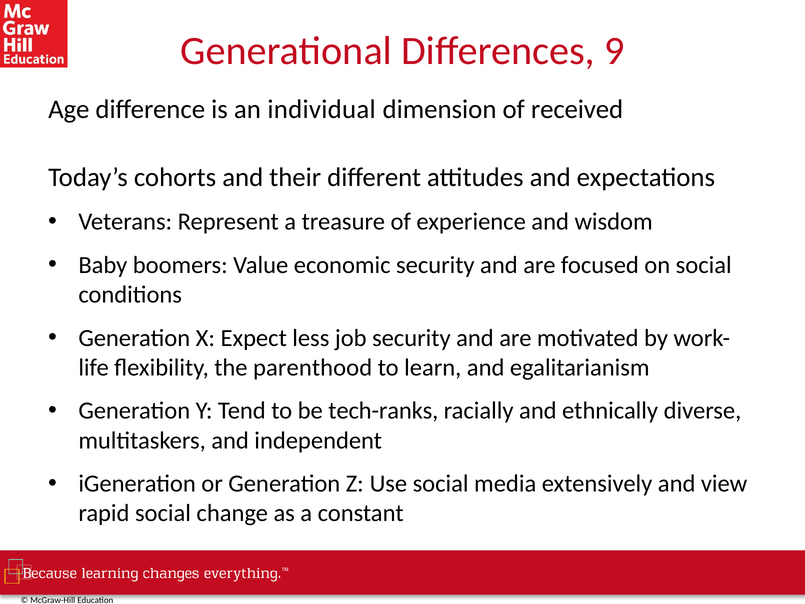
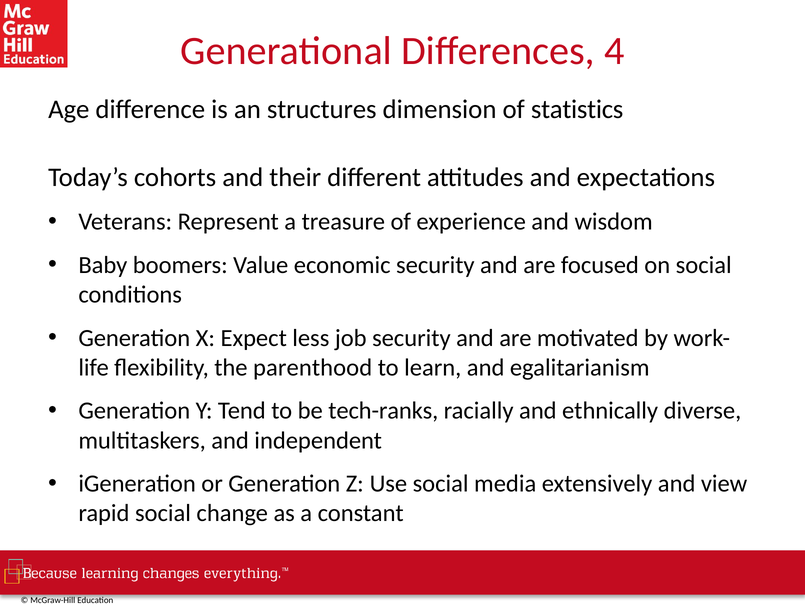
9: 9 -> 4
individual: individual -> structures
received: received -> statistics
